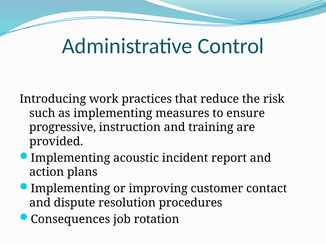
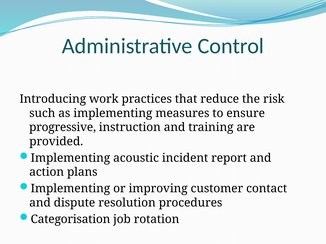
Consequences: Consequences -> Categorisation
